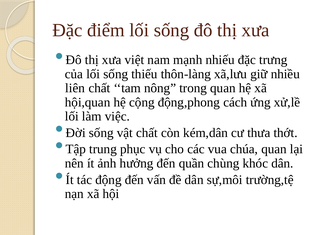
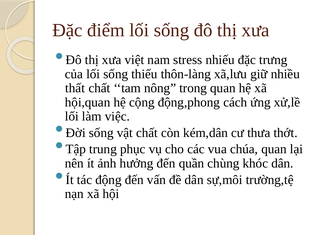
mạnh: mạnh -> stress
liên: liên -> thất
